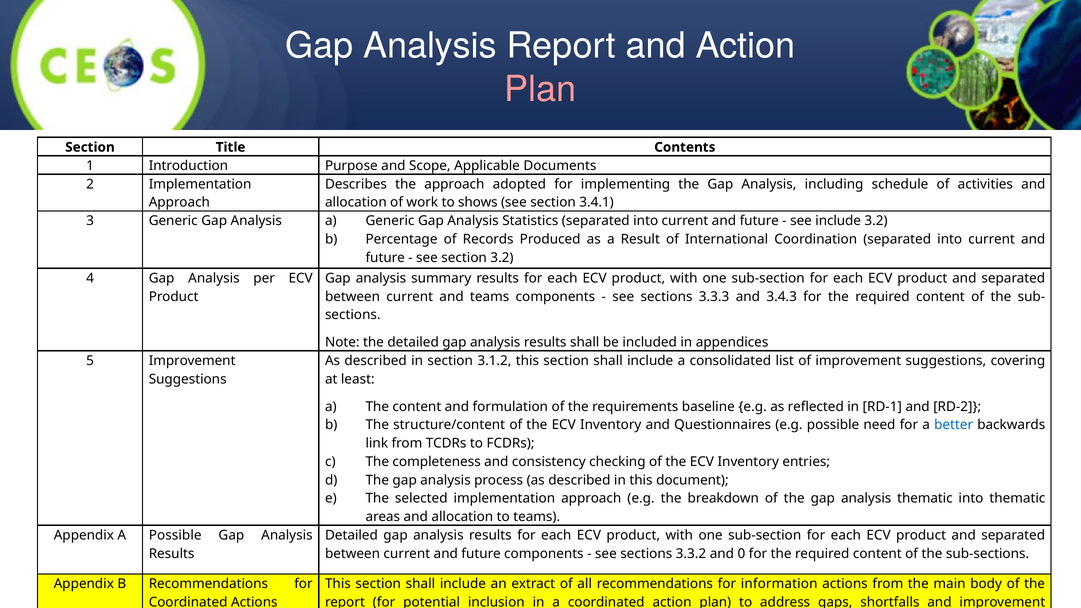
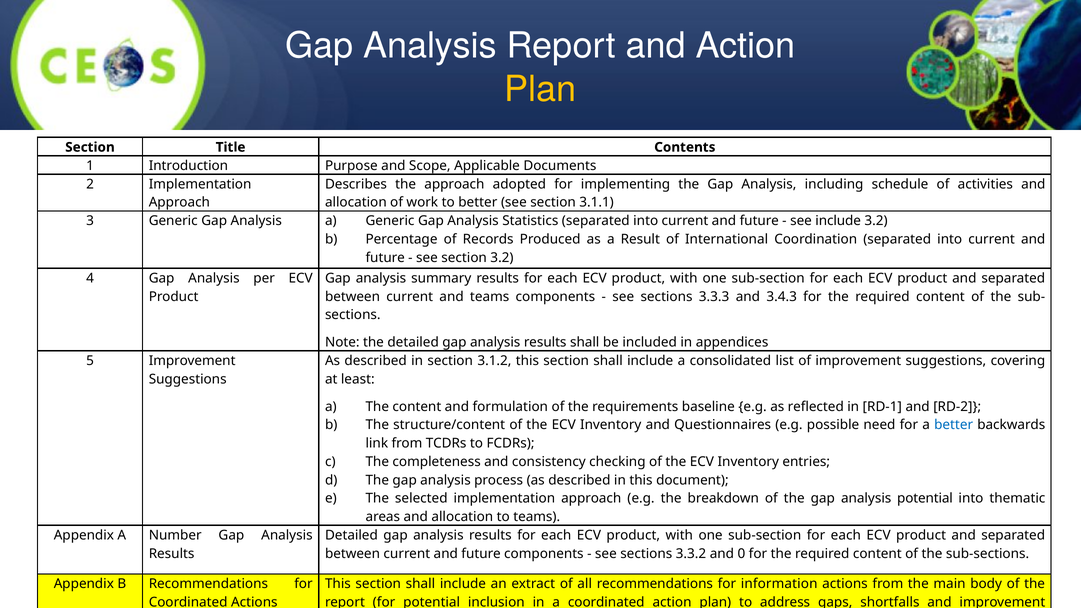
Plan at (540, 89) colour: pink -> yellow
to shows: shows -> better
3.4.1: 3.4.1 -> 3.1.1
analysis thematic: thematic -> potential
A Possible: Possible -> Number
